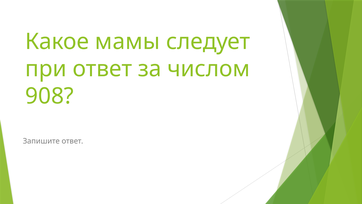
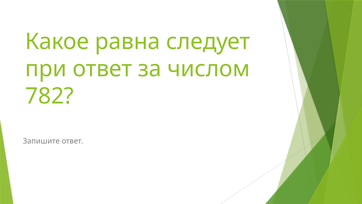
мамы: мамы -> равна
908: 908 -> 782
